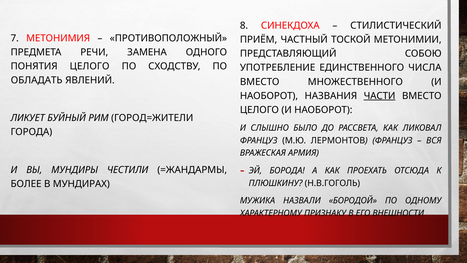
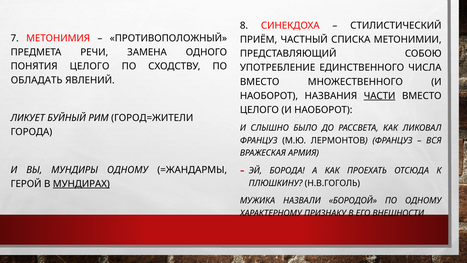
ТОСКОЙ: ТОСКОЙ -> СПИСКА
МУНДИРЫ ЧЕСТИЛИ: ЧЕСТИЛИ -> ОДНОМУ
БОЛЕЕ: БОЛЕЕ -> ГЕРОЙ
МУНДИРАХ underline: none -> present
